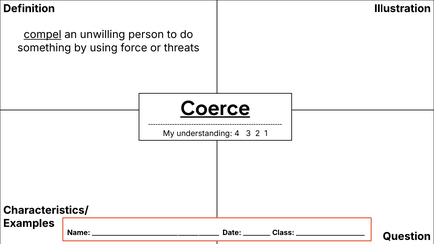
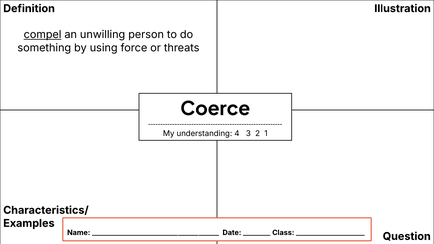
Coerce underline: present -> none
